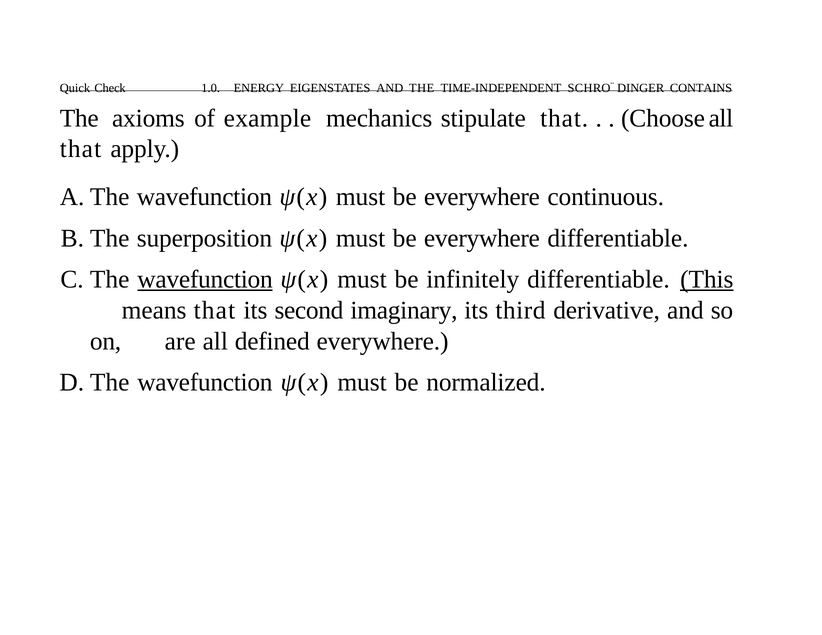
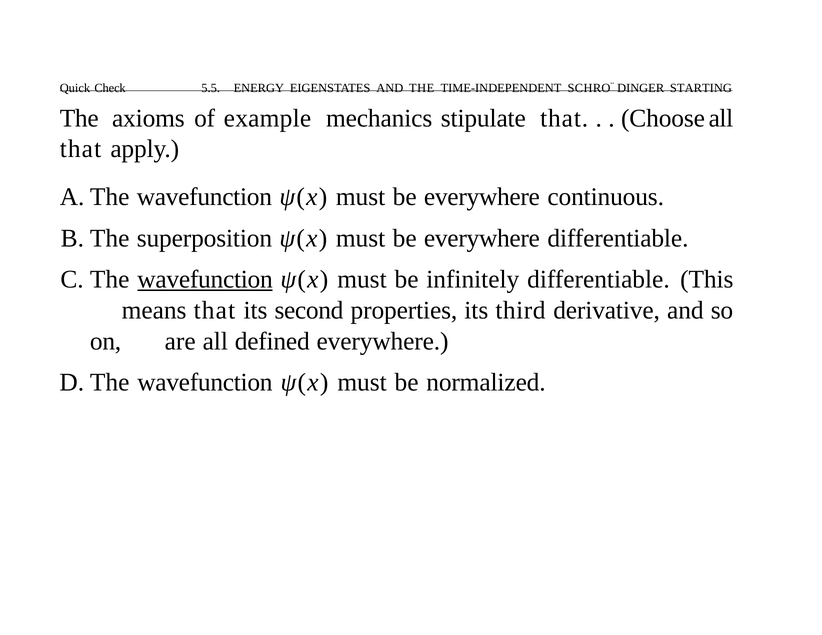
1.0: 1.0 -> 5.5
CONTAINS: CONTAINS -> STARTING
This underline: present -> none
imaginary: imaginary -> properties
